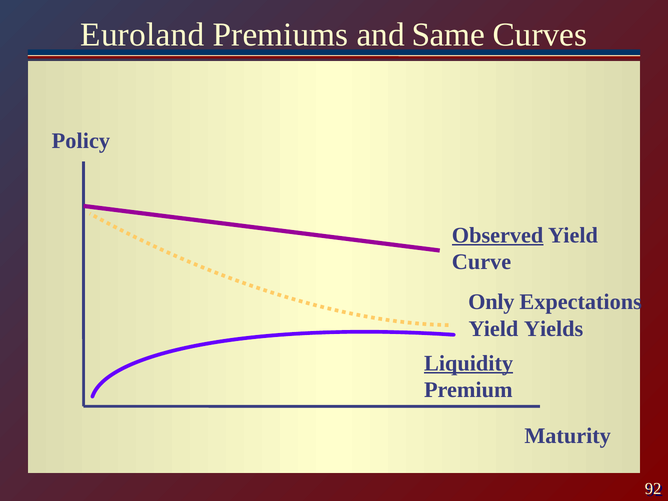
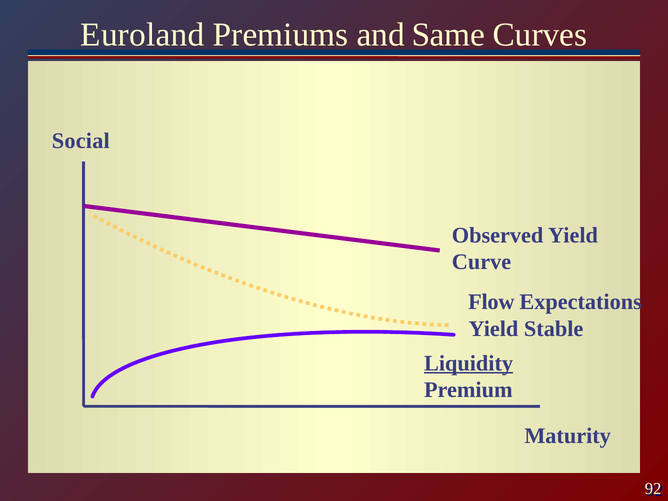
Policy: Policy -> Social
Observed underline: present -> none
Only: Only -> Flow
Yields: Yields -> Stable
